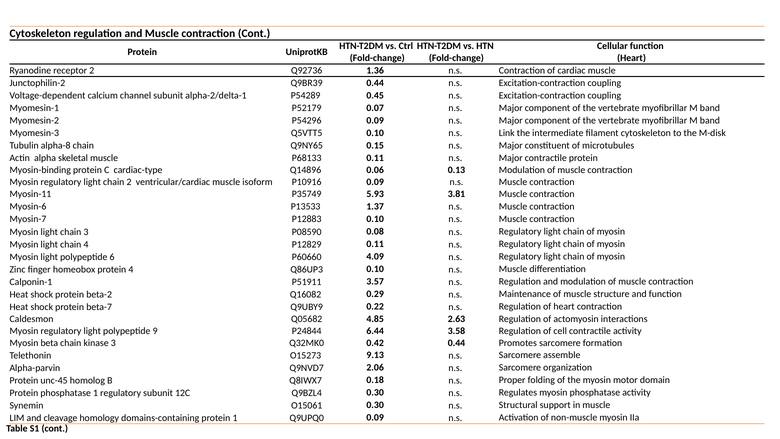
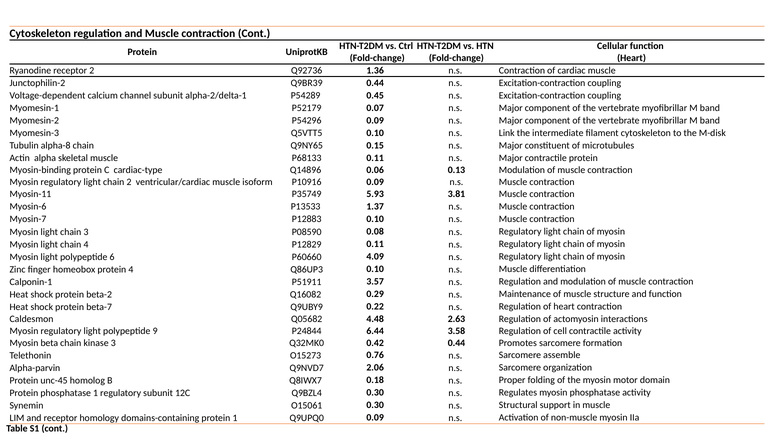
4.85: 4.85 -> 4.48
9.13: 9.13 -> 0.76
and cleavage: cleavage -> receptor
